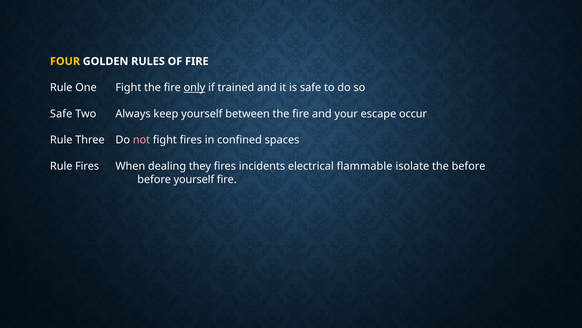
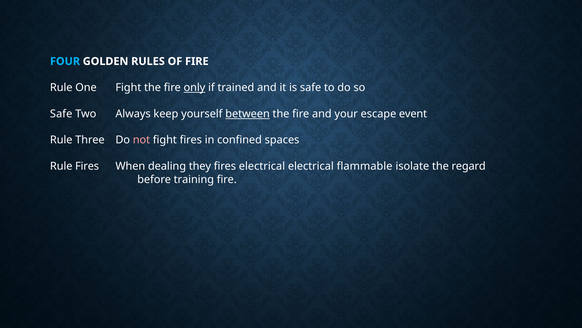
FOUR colour: yellow -> light blue
between underline: none -> present
occur: occur -> event
fires incidents: incidents -> electrical
the before: before -> regard
before yourself: yourself -> training
